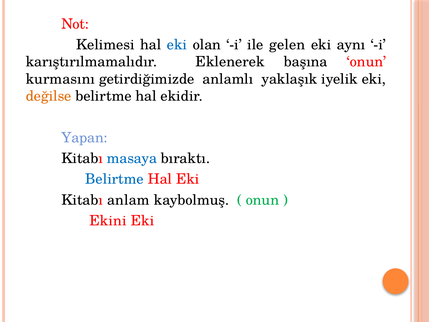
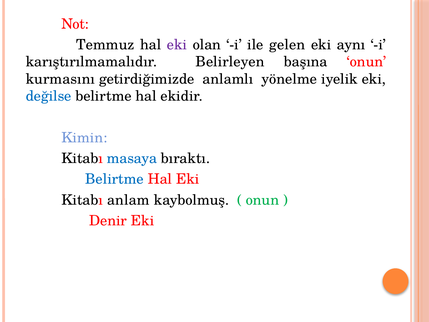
Kelimesi: Kelimesi -> Temmuz
eki at (177, 45) colour: blue -> purple
Eklenerek: Eklenerek -> Belirleyen
yaklaşık: yaklaşık -> yönelme
değilse colour: orange -> blue
Yapan: Yapan -> Kimin
Ekini: Ekini -> Denir
